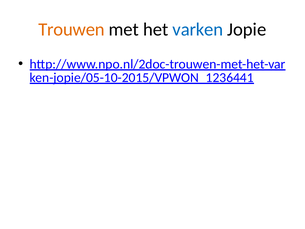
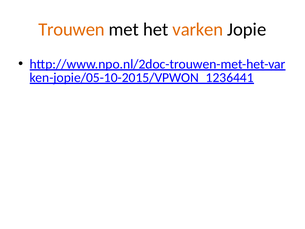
varken colour: blue -> orange
